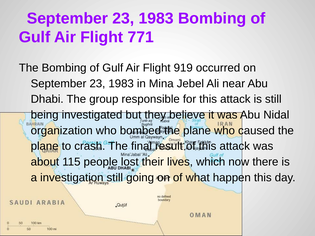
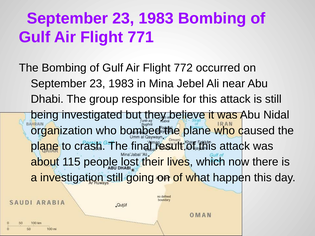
919: 919 -> 772
